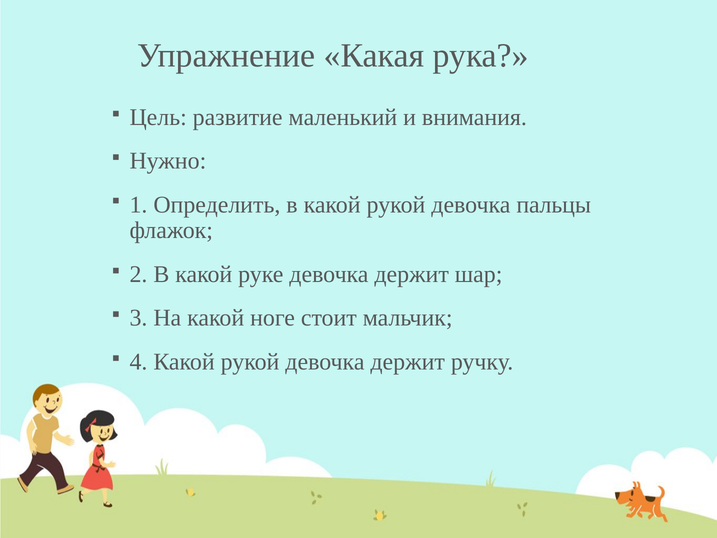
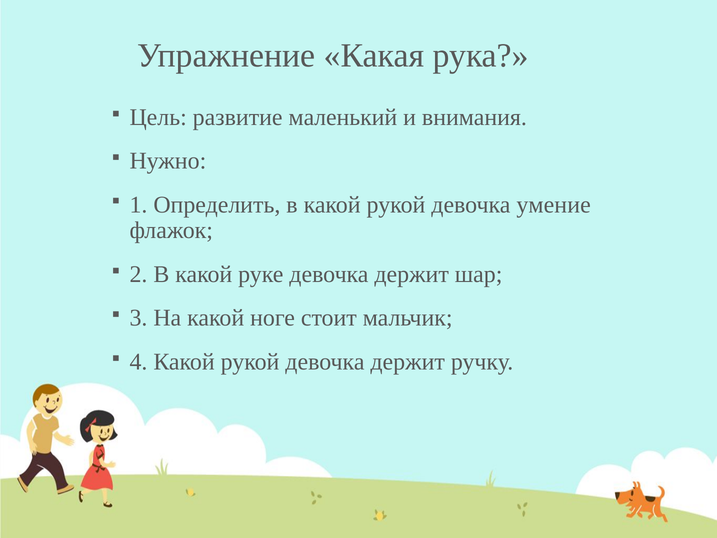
пальцы: пальцы -> умение
